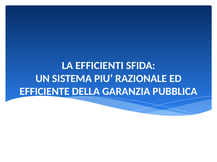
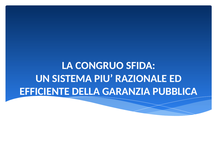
EFFICIENTI: EFFICIENTI -> CONGRUO
